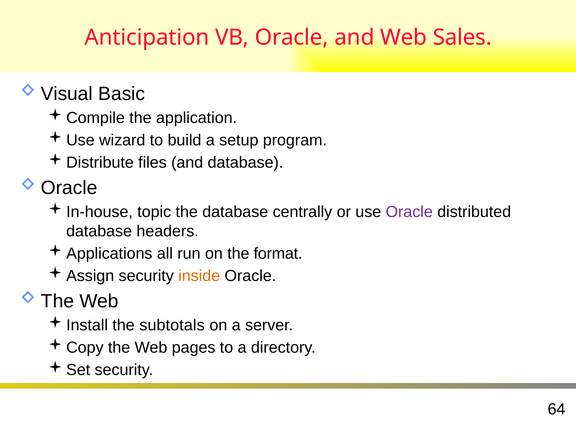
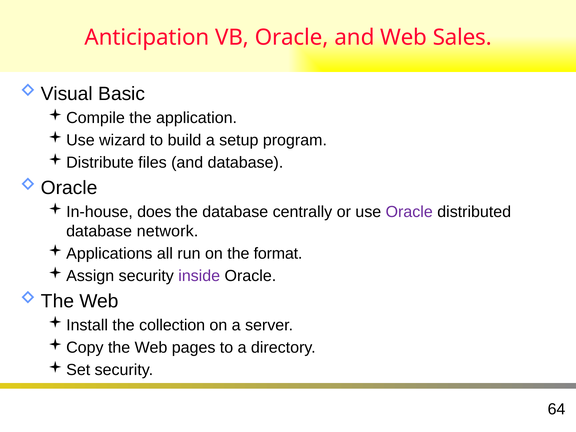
topic: topic -> does
headers: headers -> network
inside colour: orange -> purple
subtotals: subtotals -> collection
